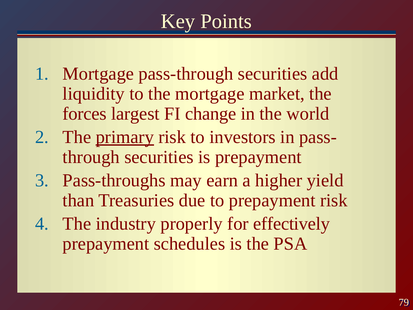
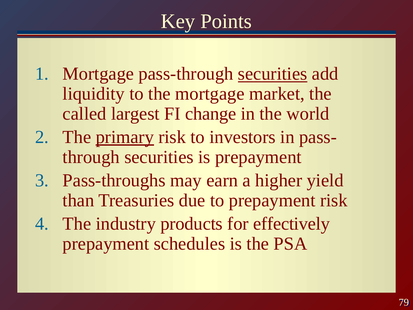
securities at (273, 74) underline: none -> present
forces: forces -> called
properly: properly -> products
